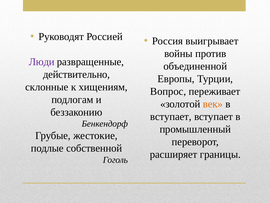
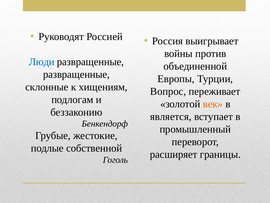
Люди colour: purple -> blue
действительно at (77, 74): действительно -> развращенные
вступает at (171, 116): вступает -> является
